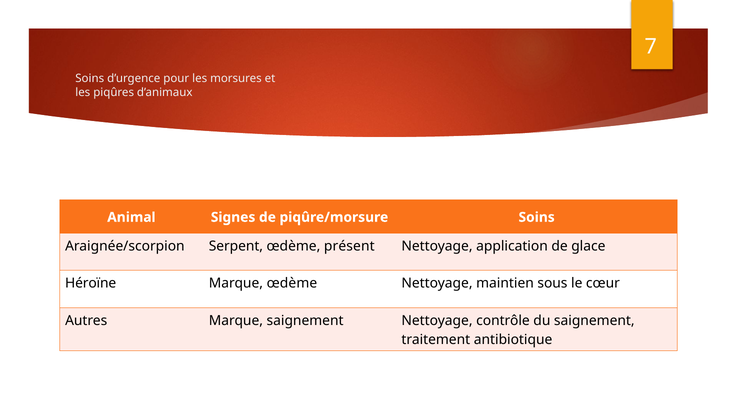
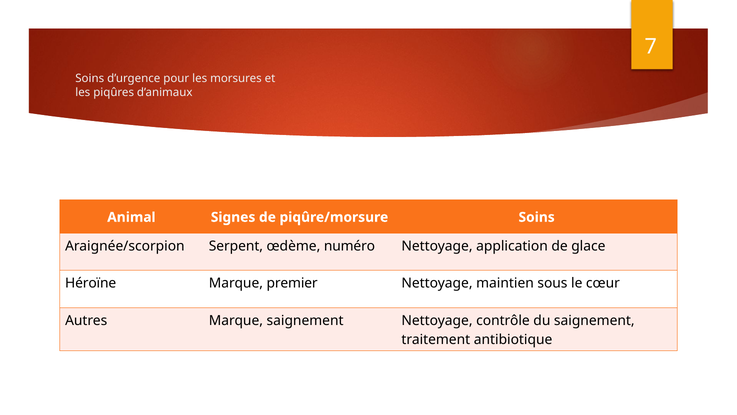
présent: présent -> numéro
Marque œdème: œdème -> premier
